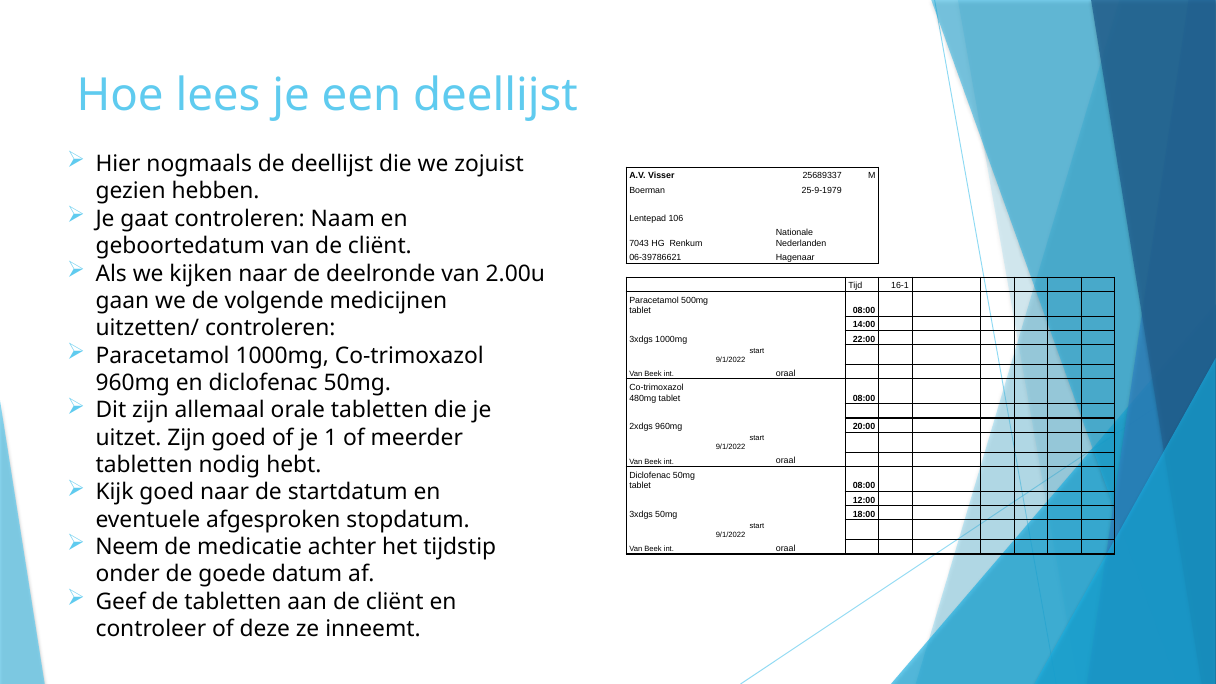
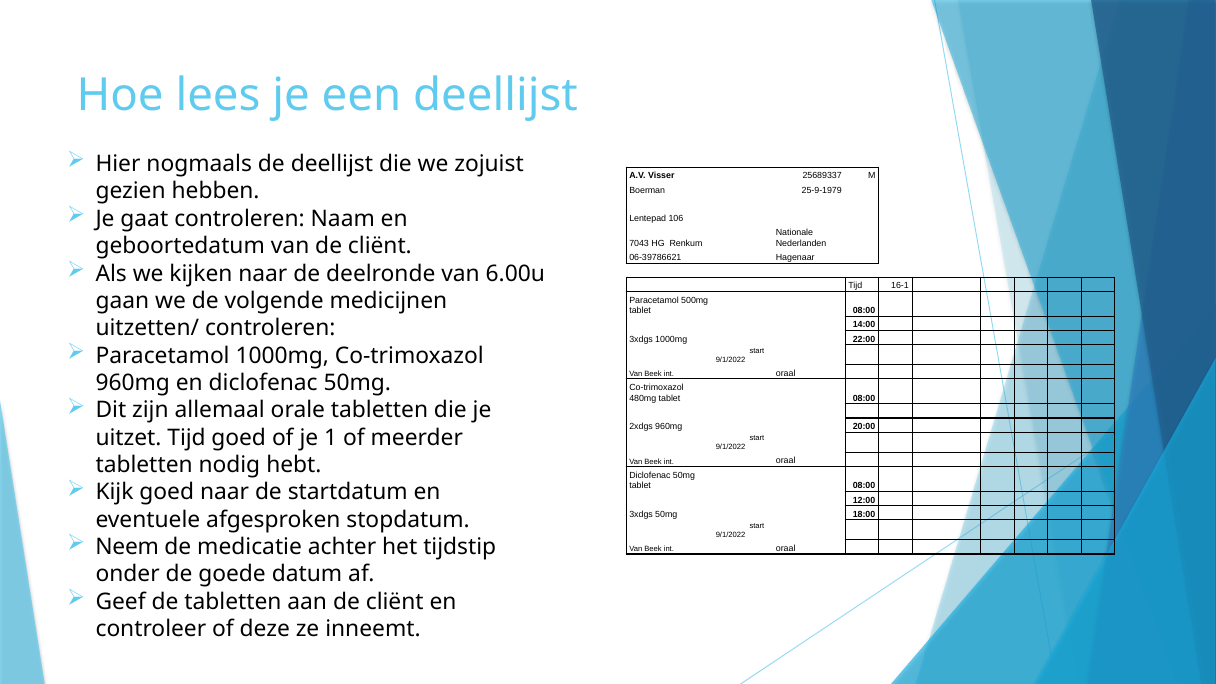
2.00u: 2.00u -> 6.00u
uitzet Zijn: Zijn -> Tijd
